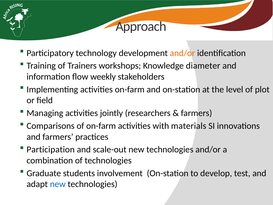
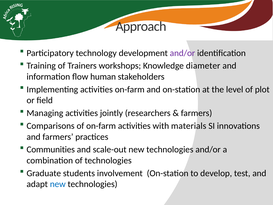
and/or at (182, 53) colour: orange -> purple
weekly: weekly -> human
Participation: Participation -> Communities
